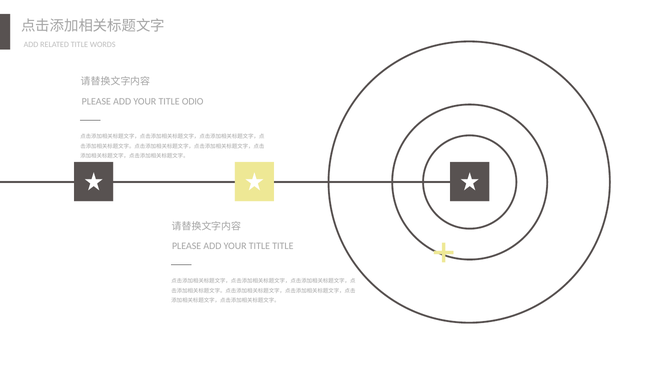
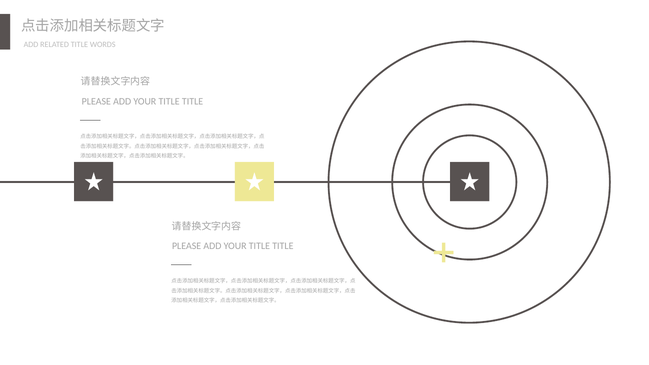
ODIO at (193, 101): ODIO -> TITLE
